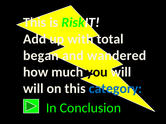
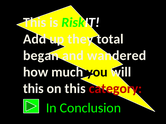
with: with -> they
will at (33, 89): will -> this
category colour: blue -> red
